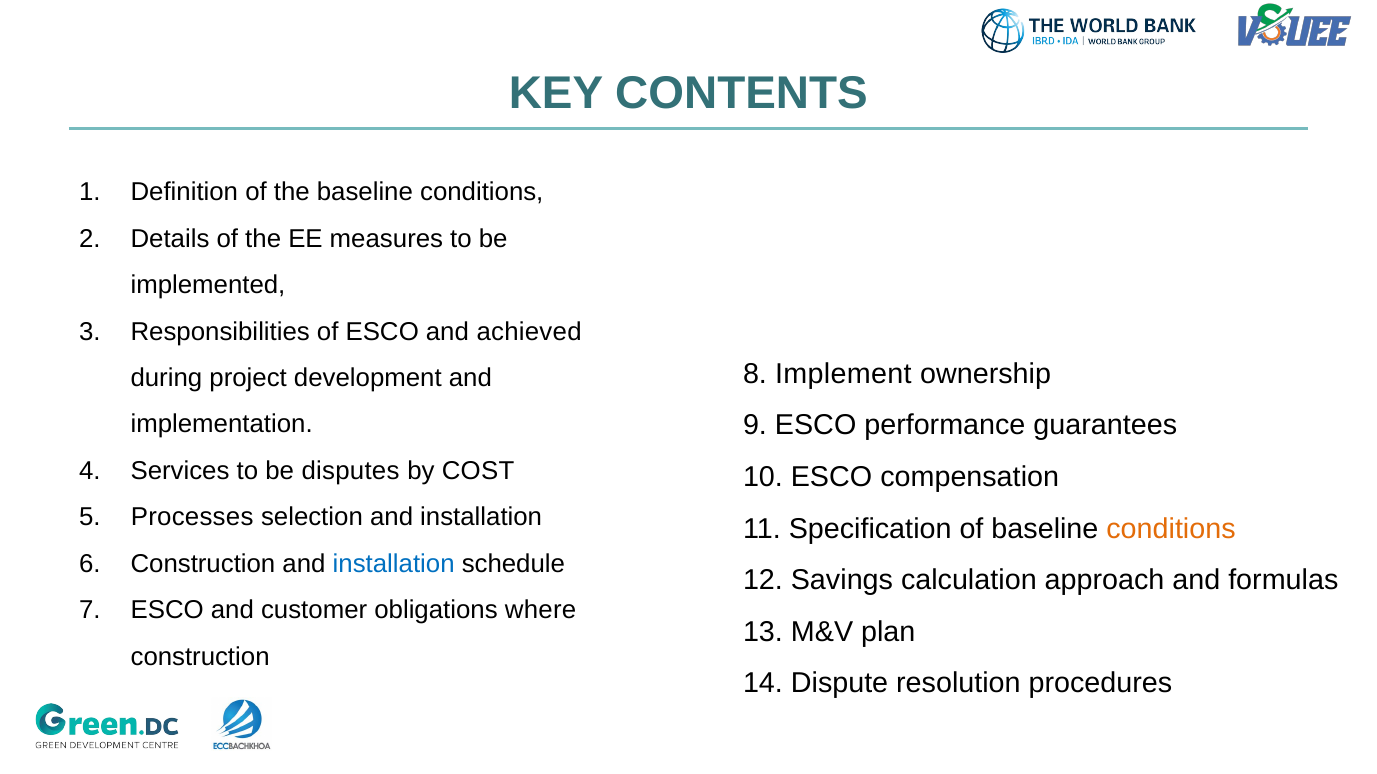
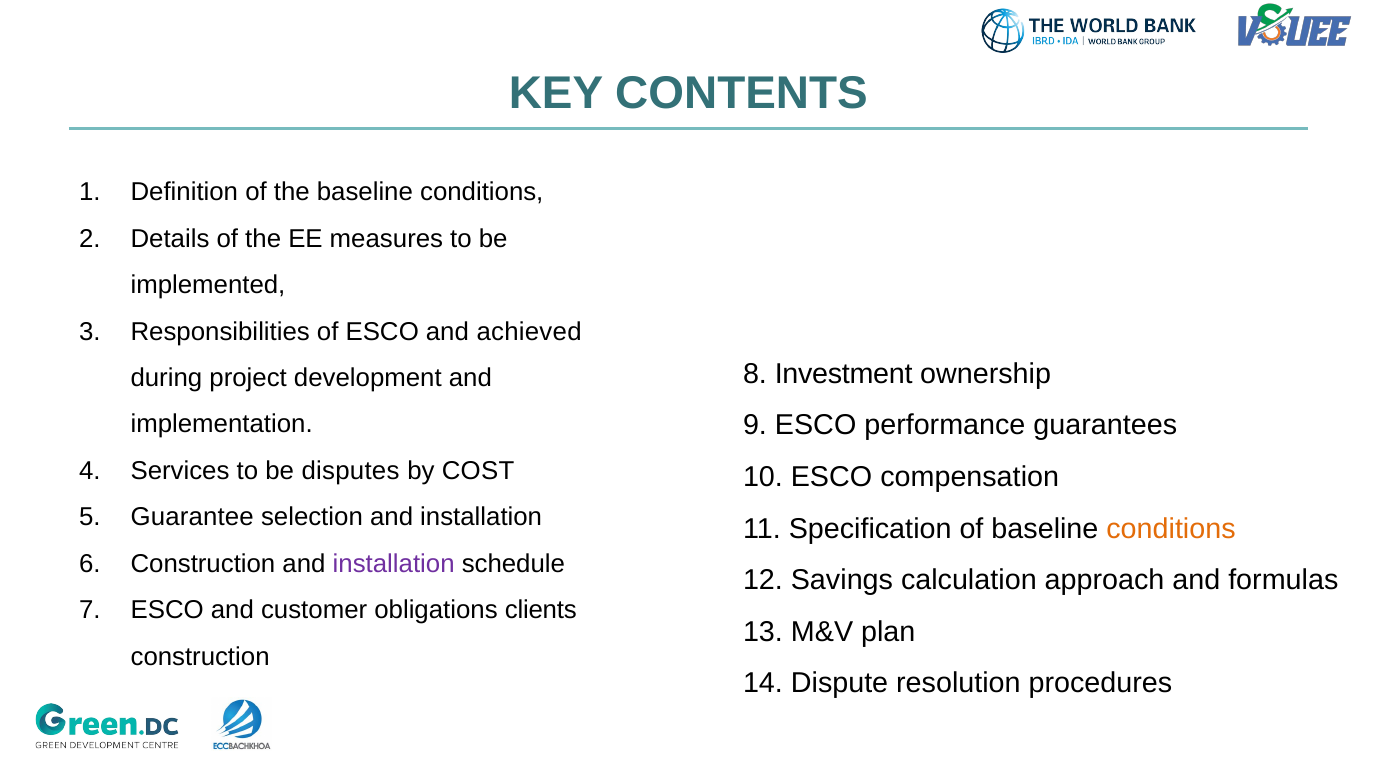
Implement: Implement -> Investment
Processes: Processes -> Guarantee
installation at (394, 564) colour: blue -> purple
where: where -> clients
